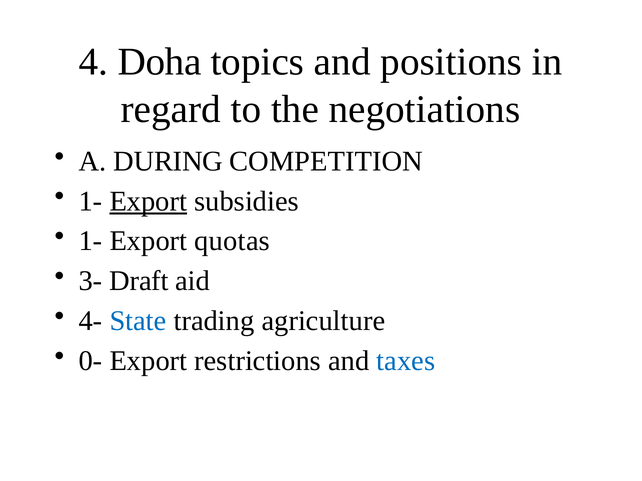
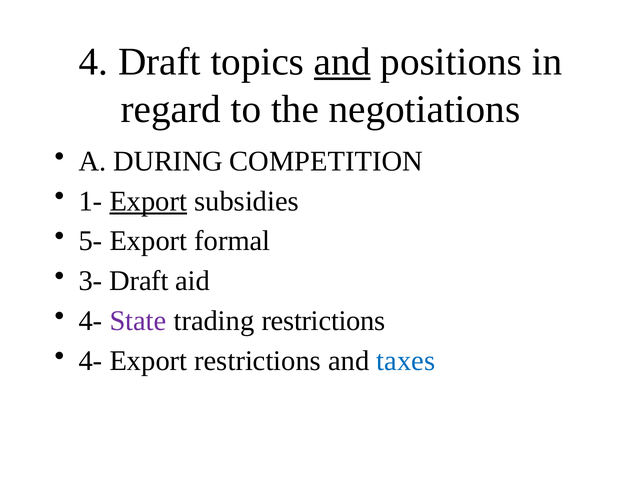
4 Doha: Doha -> Draft
and at (342, 62) underline: none -> present
1- at (91, 241): 1- -> 5-
quotas: quotas -> formal
State colour: blue -> purple
trading agriculture: agriculture -> restrictions
0- at (91, 361): 0- -> 4-
